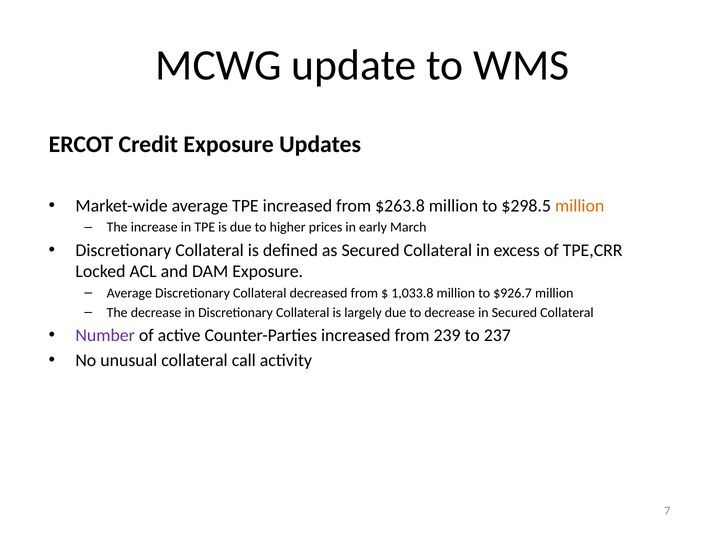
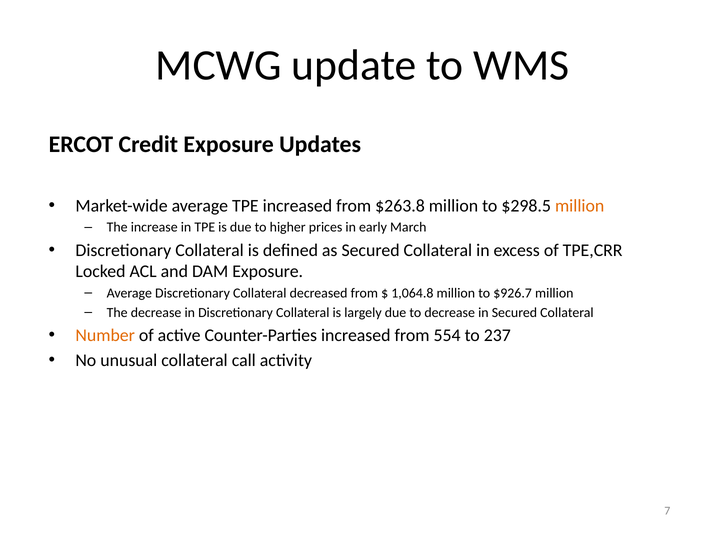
1,033.8: 1,033.8 -> 1,064.8
Number colour: purple -> orange
239: 239 -> 554
